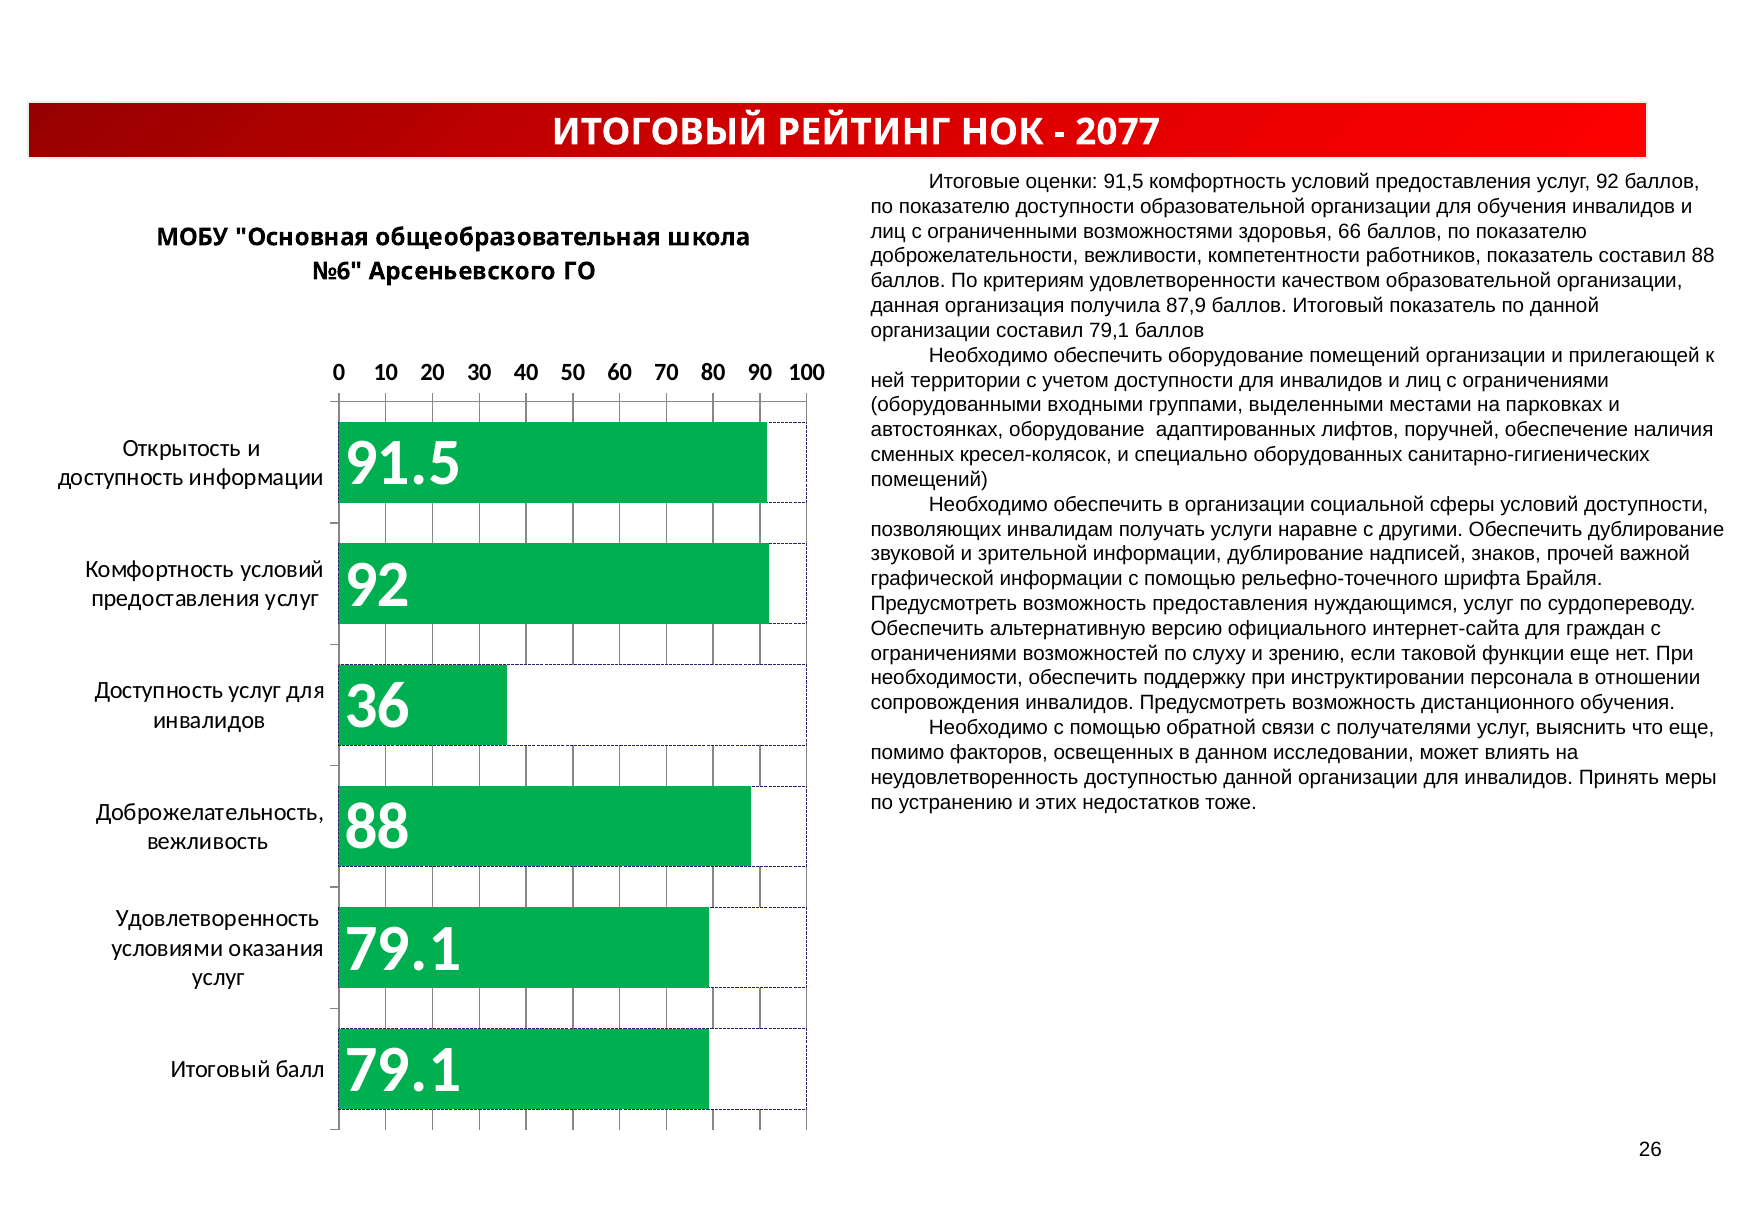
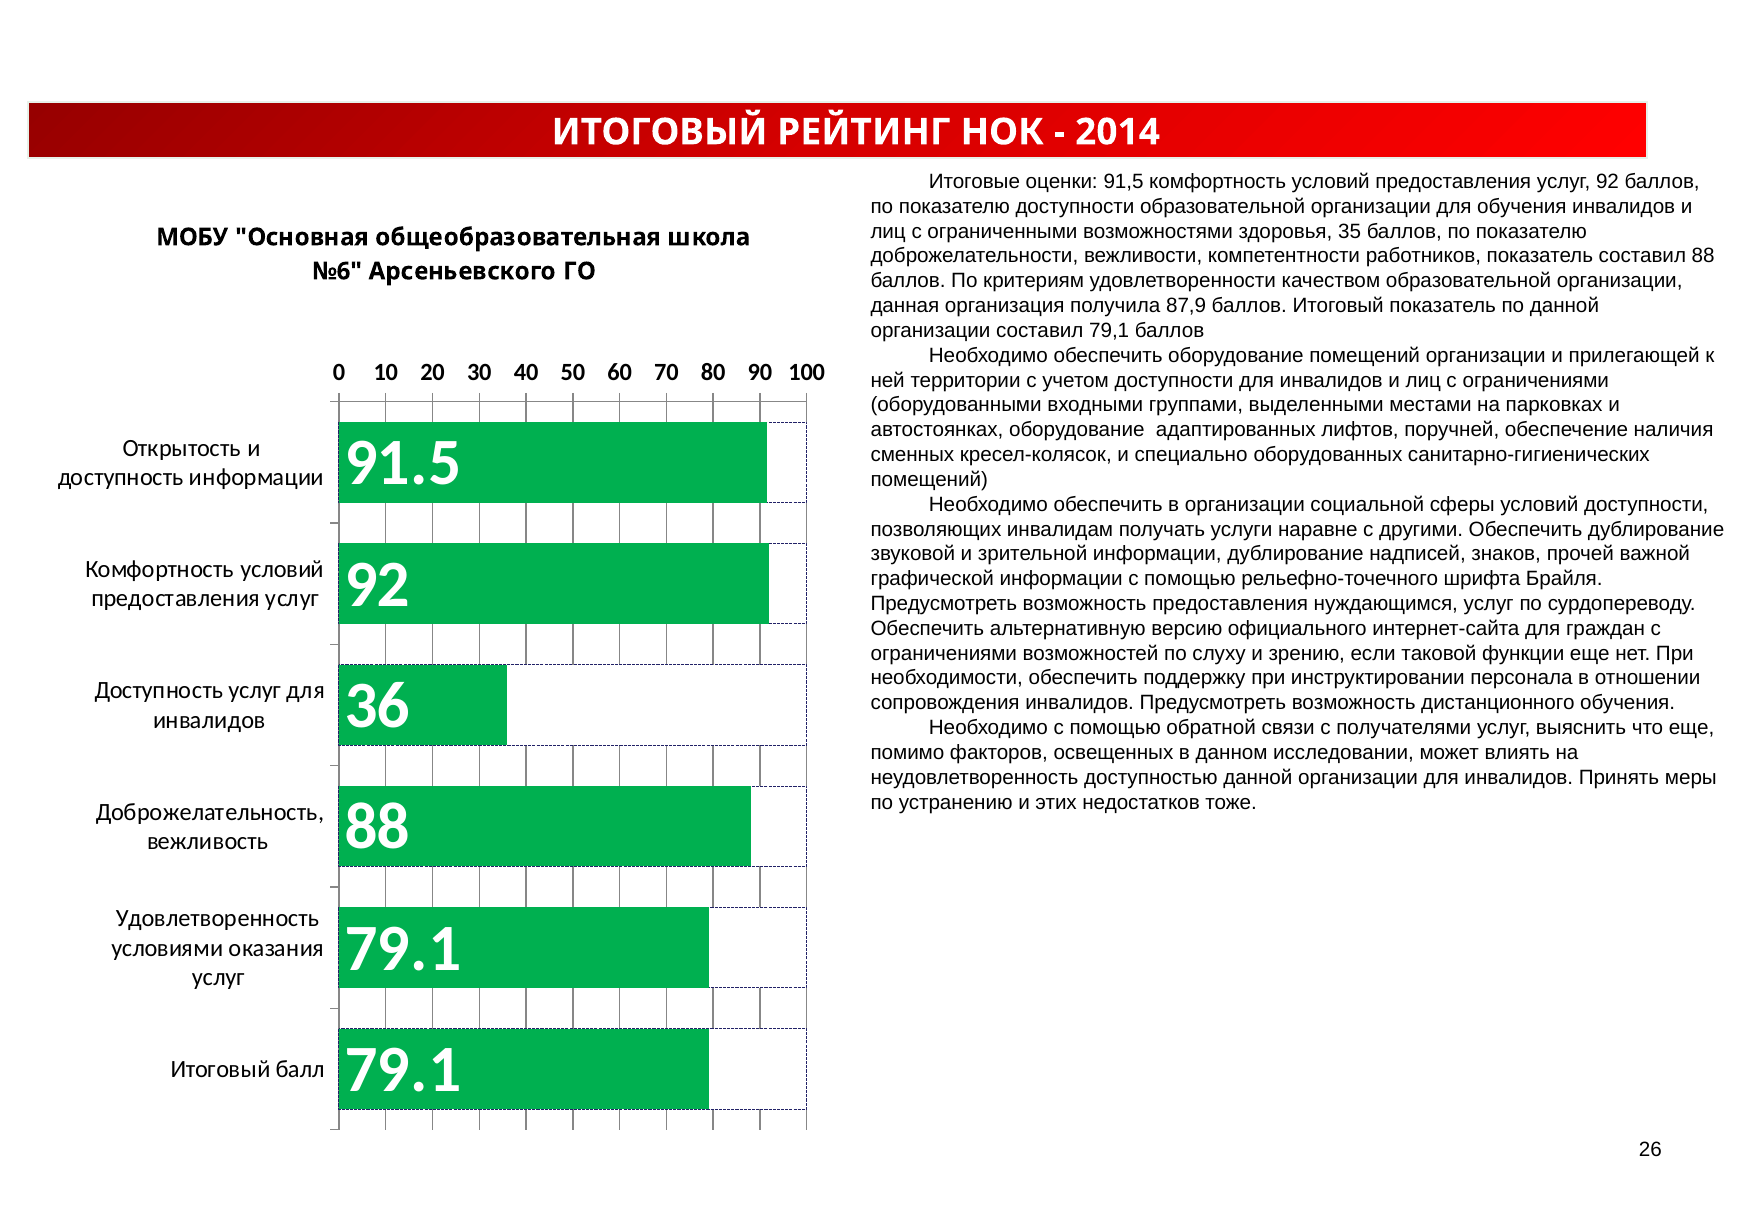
2077: 2077 -> 2014
66: 66 -> 35
